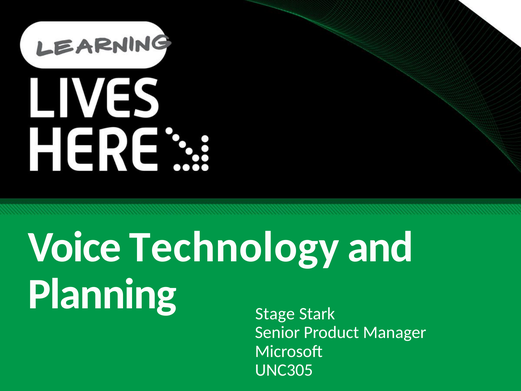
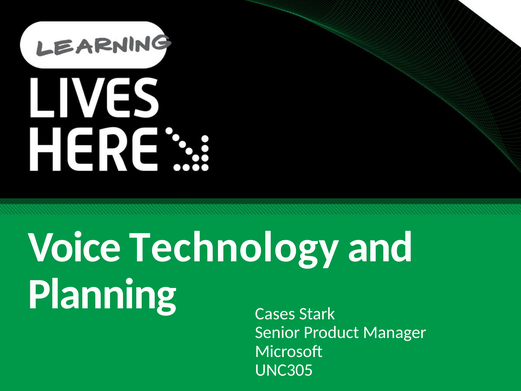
Stage: Stage -> Cases
